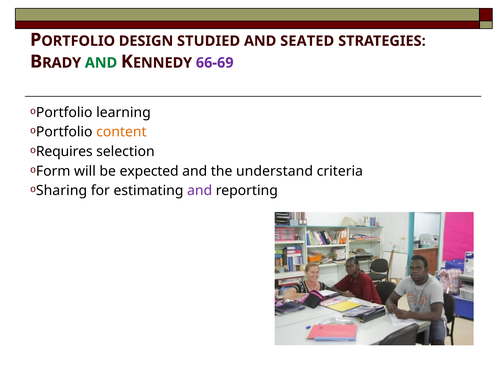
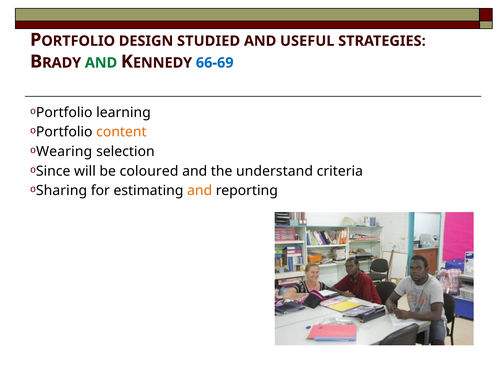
SEATED: SEATED -> USEFUL
66-69 colour: purple -> blue
Requires: Requires -> Wearing
Form: Form -> Since
expected: expected -> coloured
and at (200, 190) colour: purple -> orange
